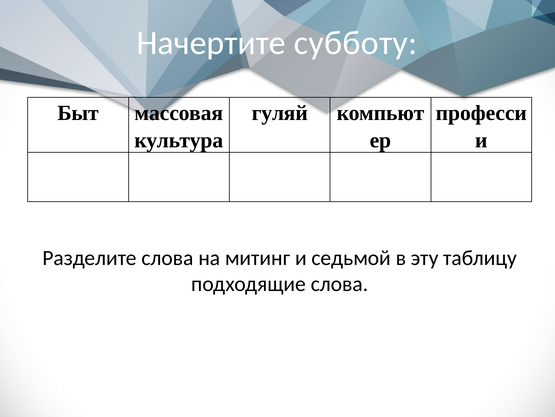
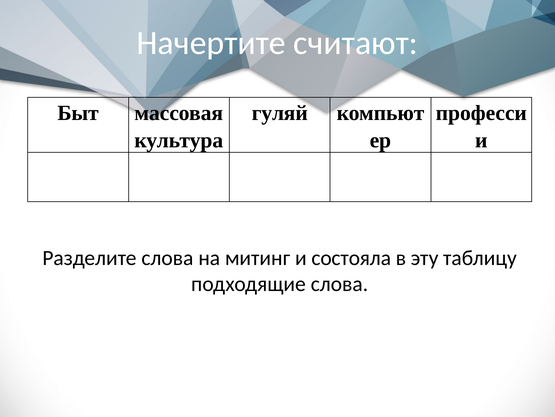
субботу: субботу -> считают
седьмой: седьмой -> состояла
